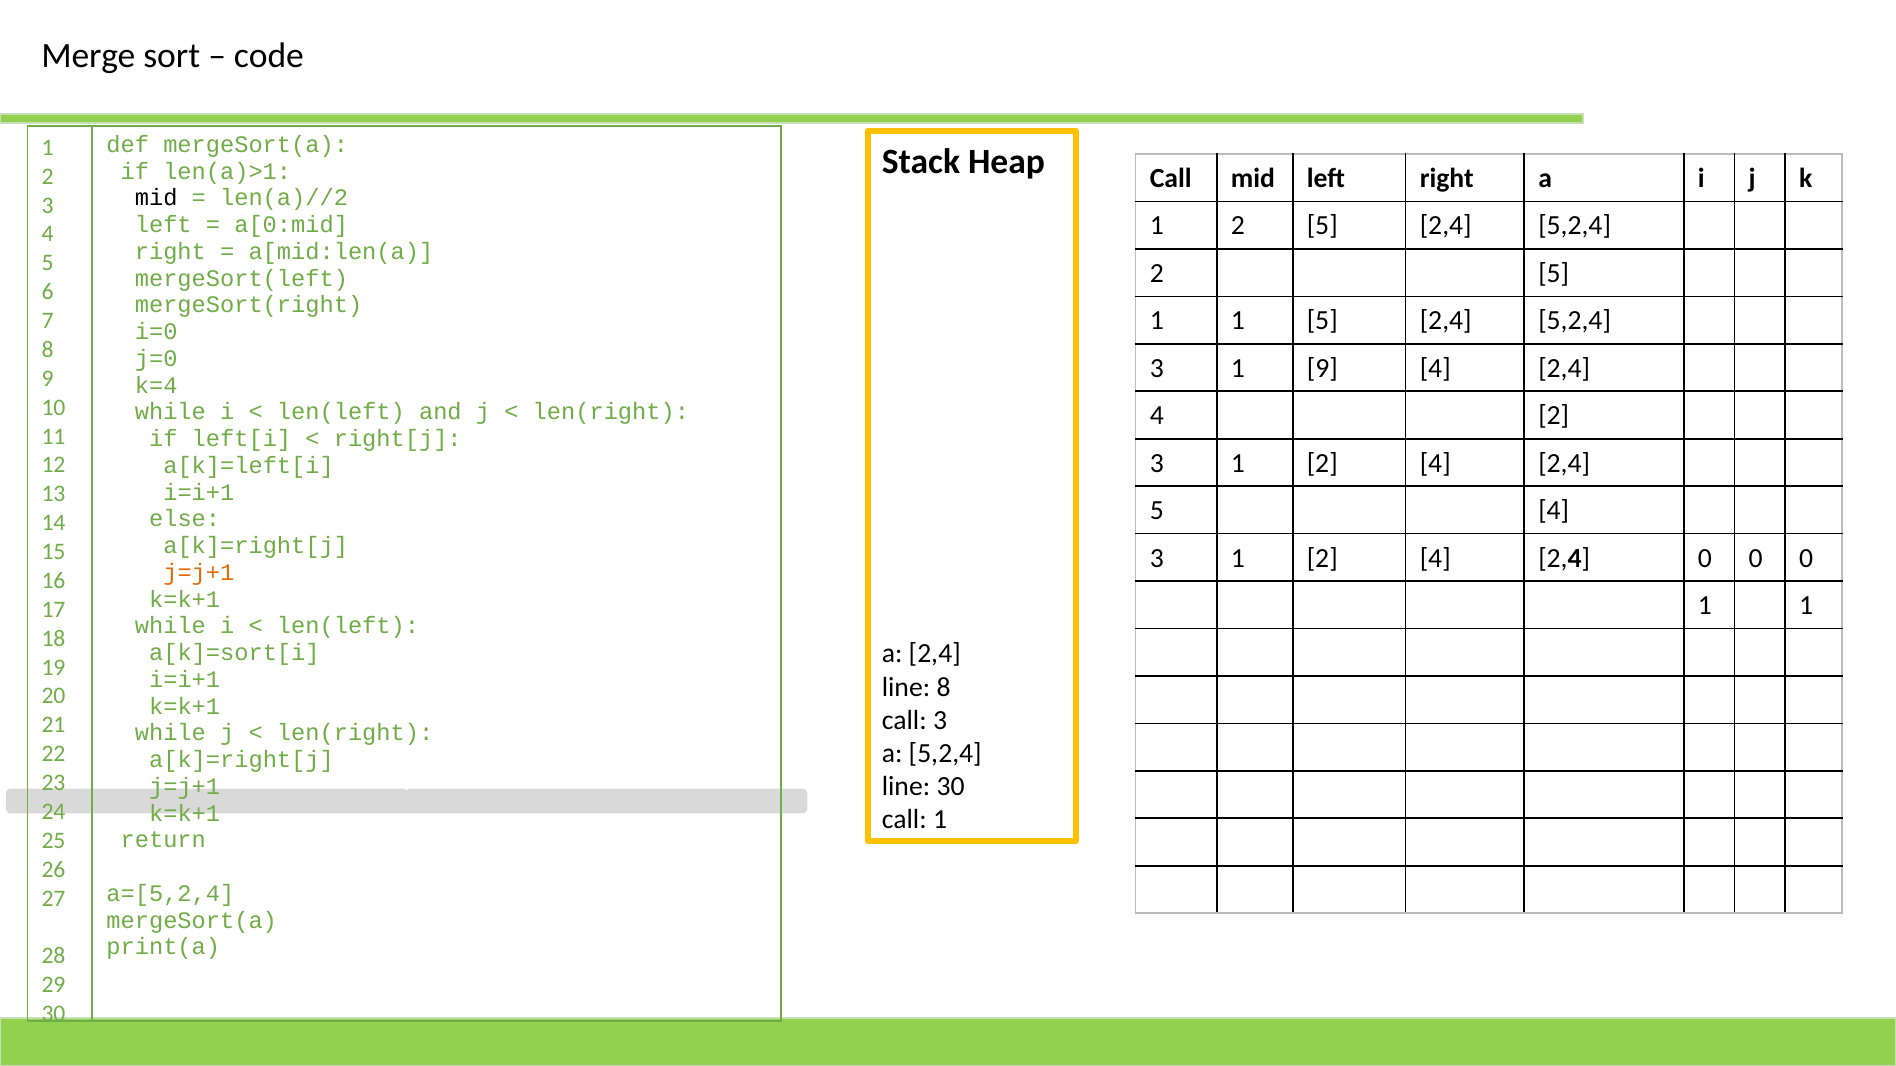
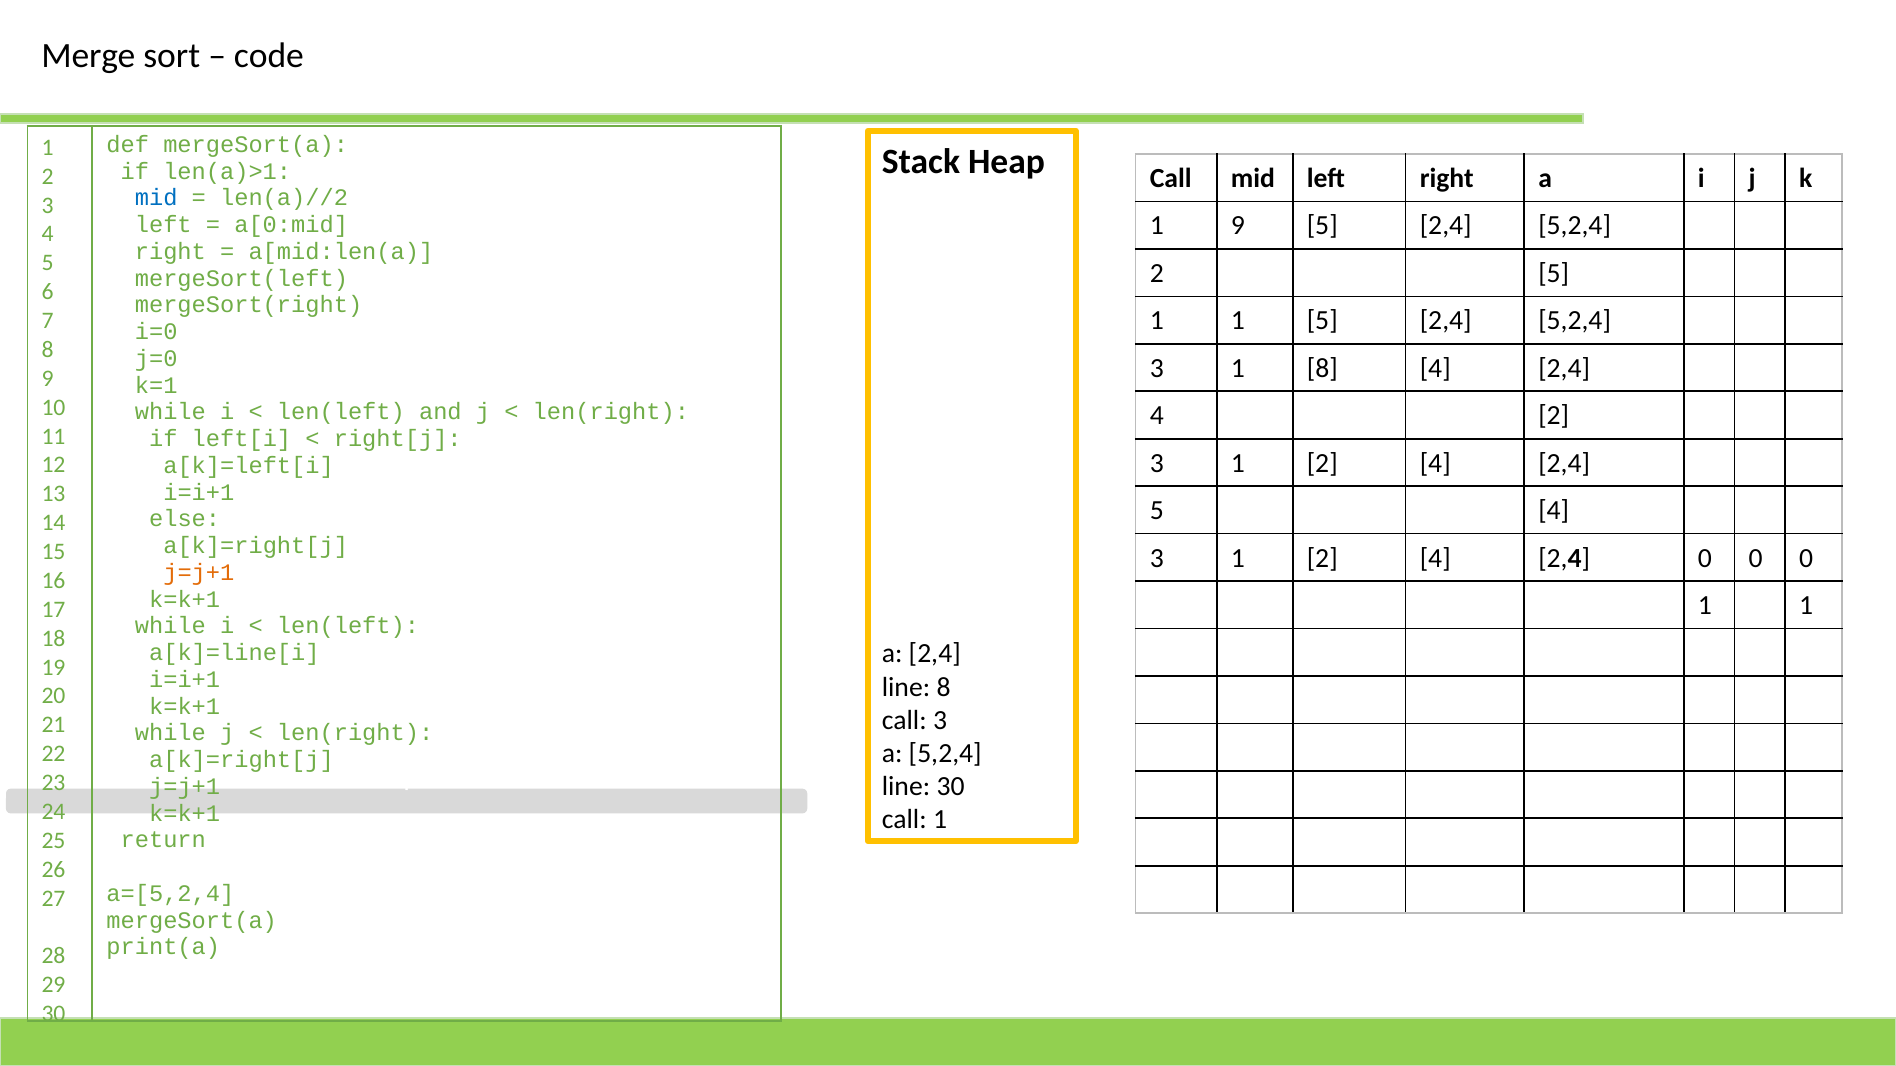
mid at (156, 198) colour: black -> blue
2 at (1238, 226): 2 -> 9
1 9: 9 -> 8
k=4: k=4 -> k=1
a[k]=sort[i: a[k]=sort[i -> a[k]=line[i
